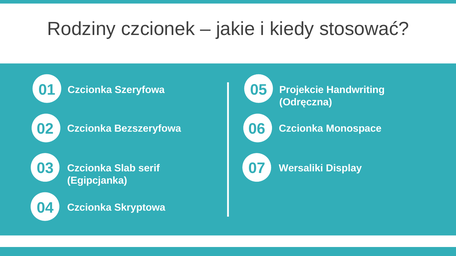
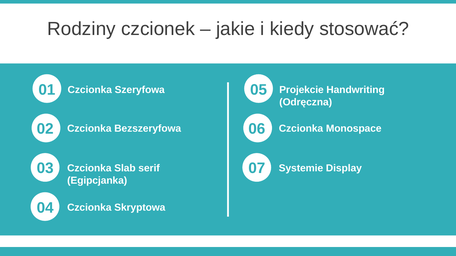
Wersaliki: Wersaliki -> Systemie
